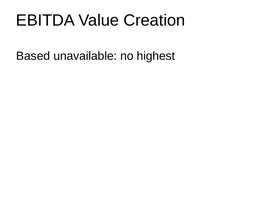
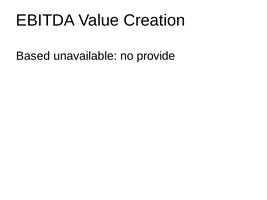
highest: highest -> provide
